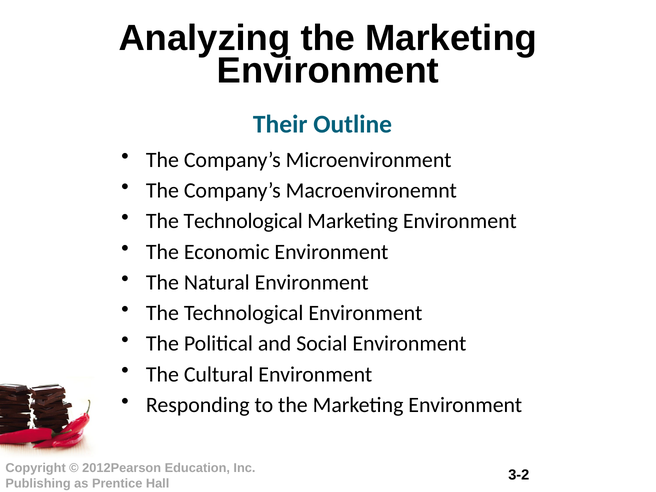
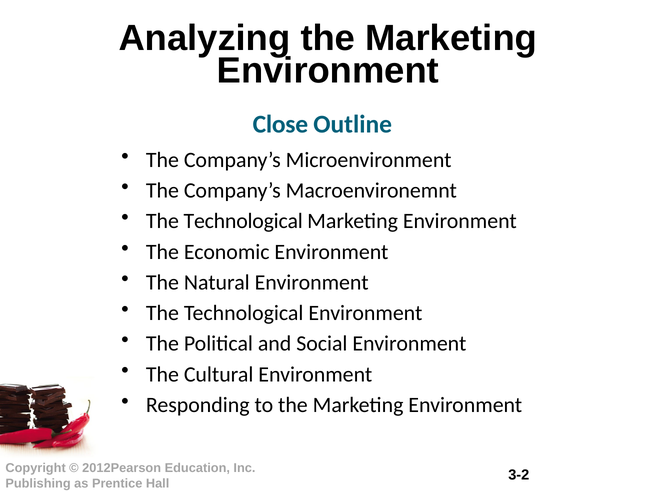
Their: Their -> Close
